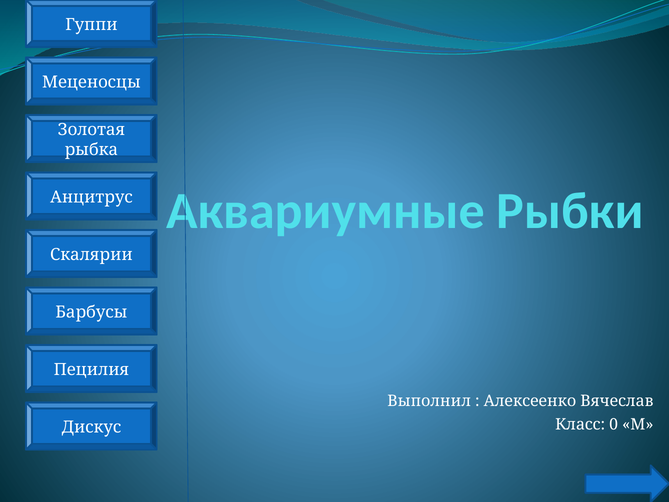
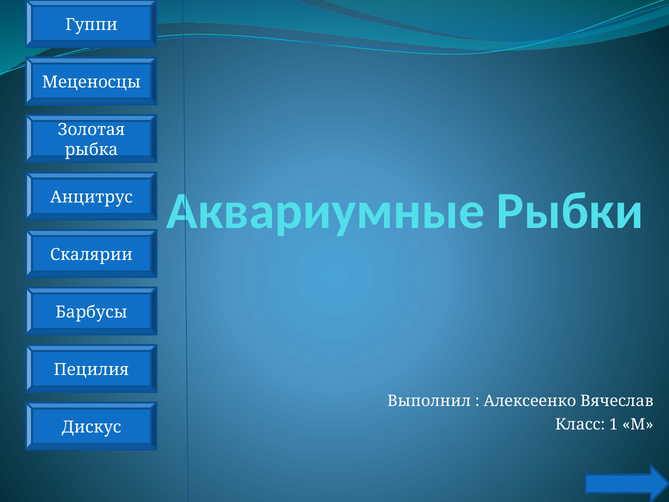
0: 0 -> 1
